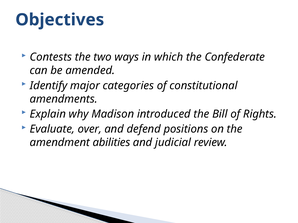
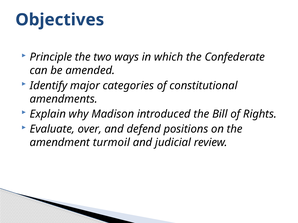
Contests: Contests -> Principle
abilities: abilities -> turmoil
